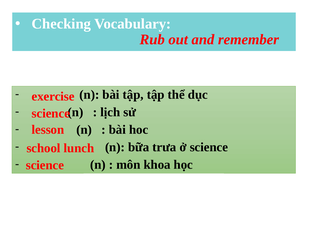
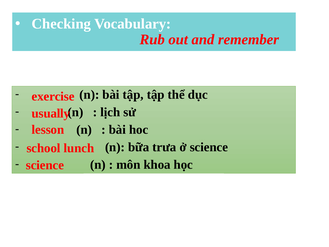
science at (51, 113): science -> usually
